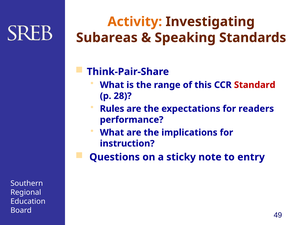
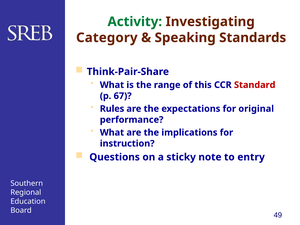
Activity colour: orange -> green
Subareas: Subareas -> Category
28: 28 -> 67
readers: readers -> original
